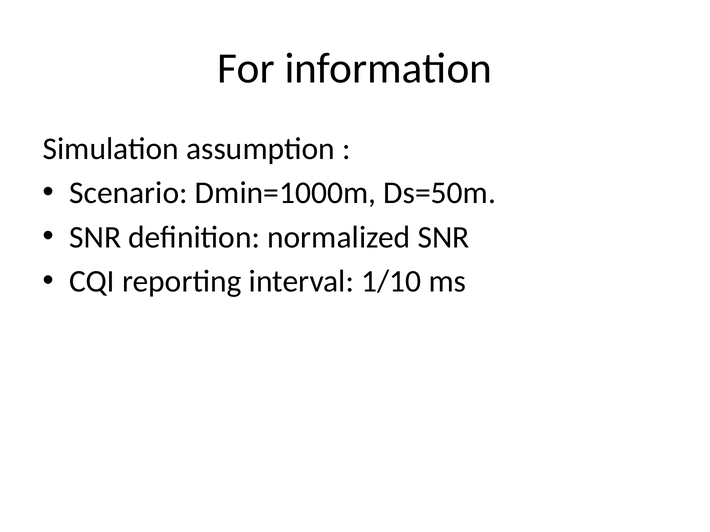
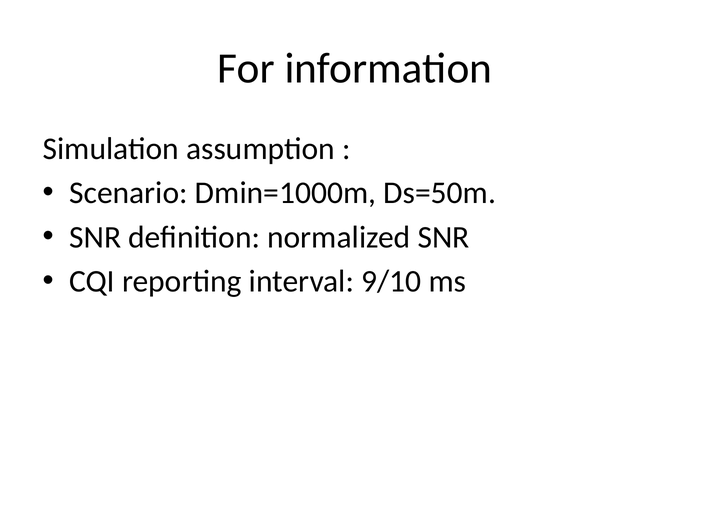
1/10: 1/10 -> 9/10
